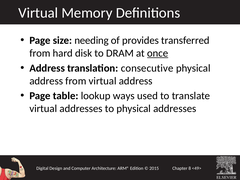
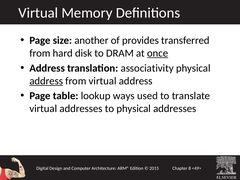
needing: needing -> another
consecutive: consecutive -> associativity
address at (46, 81) underline: none -> present
